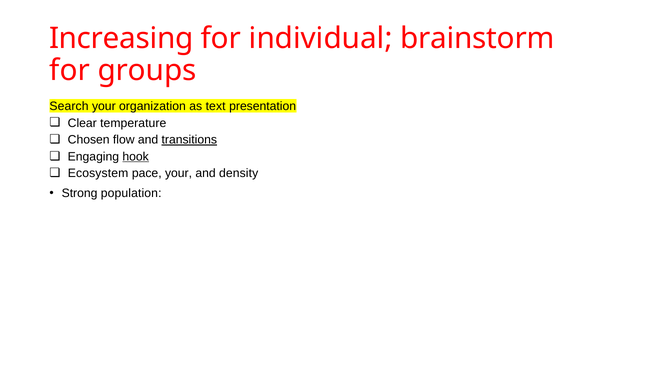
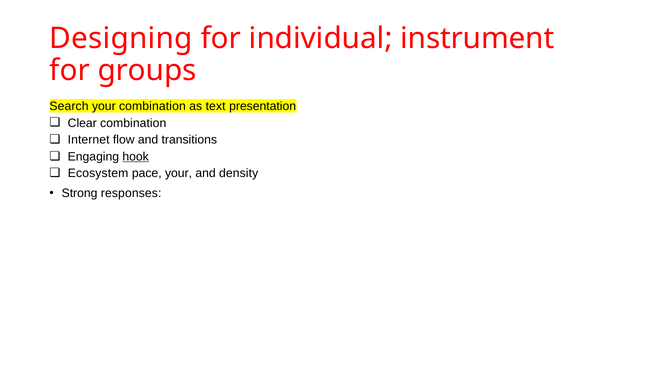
Increasing: Increasing -> Designing
brainstorm: brainstorm -> instrument
your organization: organization -> combination
Clear temperature: temperature -> combination
Chosen: Chosen -> Internet
transitions underline: present -> none
population: population -> responses
